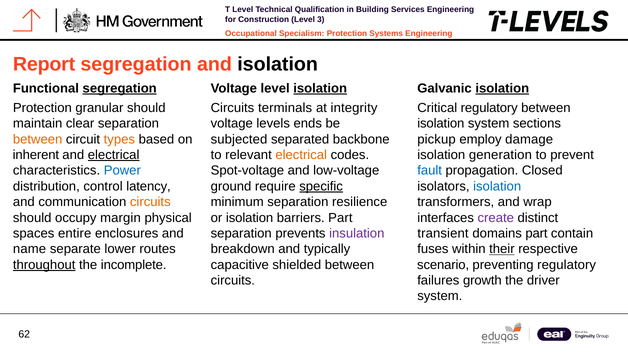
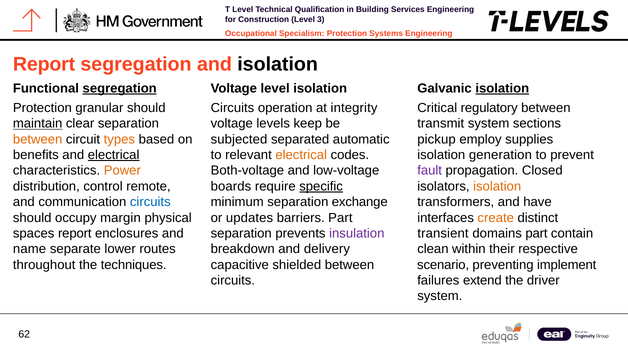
isolation at (320, 88) underline: present -> none
terminals: terminals -> operation
maintain underline: none -> present
ends: ends -> keep
isolation at (441, 124): isolation -> transmit
backbone: backbone -> automatic
damage: damage -> supplies
inherent: inherent -> benefits
Power colour: blue -> orange
Spot-voltage: Spot-voltage -> Both-voltage
fault colour: blue -> purple
latency: latency -> remote
ground: ground -> boards
isolation at (497, 186) colour: blue -> orange
circuits at (150, 202) colour: orange -> blue
resilience: resilience -> exchange
wrap: wrap -> have
or isolation: isolation -> updates
create colour: purple -> orange
spaces entire: entire -> report
typically: typically -> delivery
fuses: fuses -> clean
their underline: present -> none
throughout underline: present -> none
incomplete: incomplete -> techniques
preventing regulatory: regulatory -> implement
growth: growth -> extend
